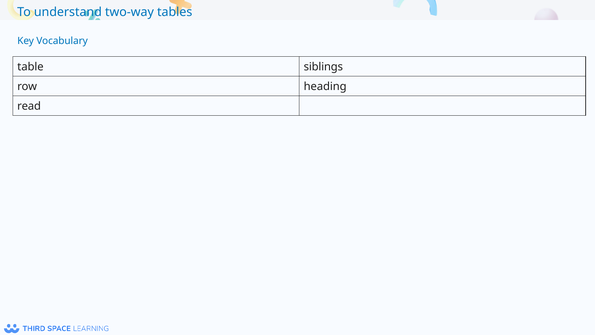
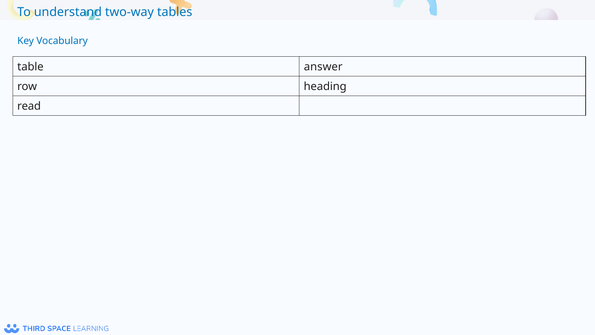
siblings: siblings -> answer
